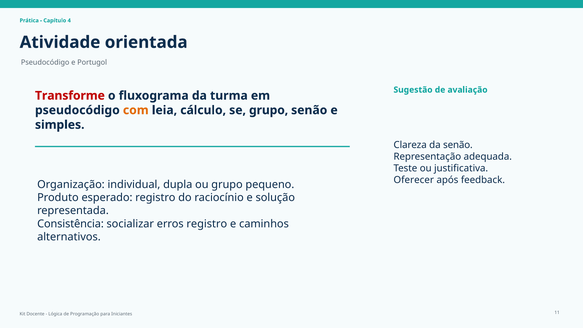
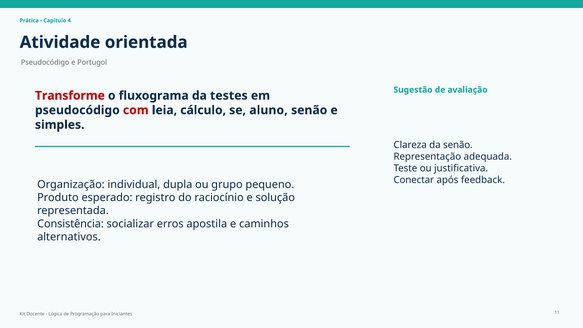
turma: turma -> testes
com colour: orange -> red
se grupo: grupo -> aluno
Oferecer: Oferecer -> Conectar
erros registro: registro -> apostila
